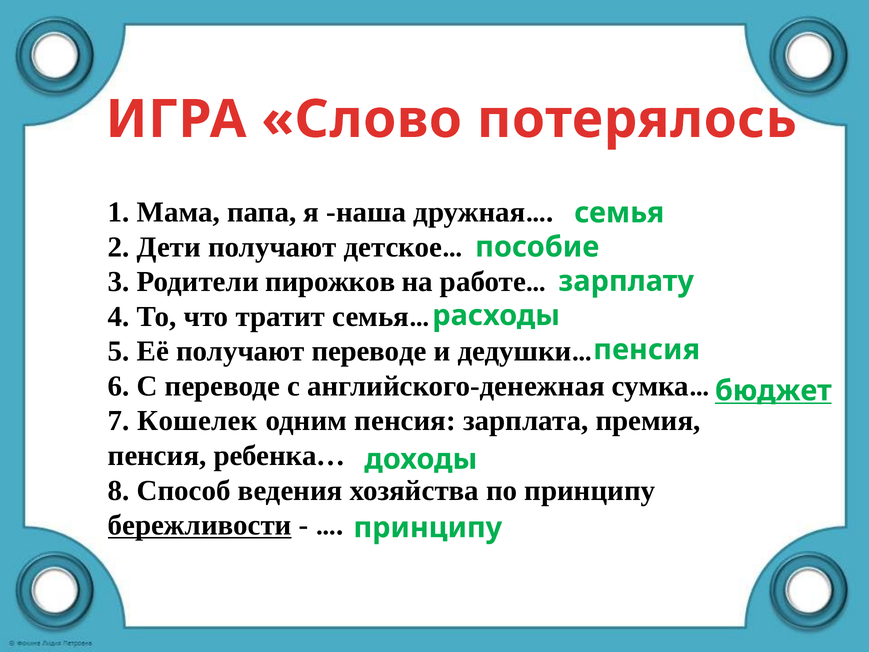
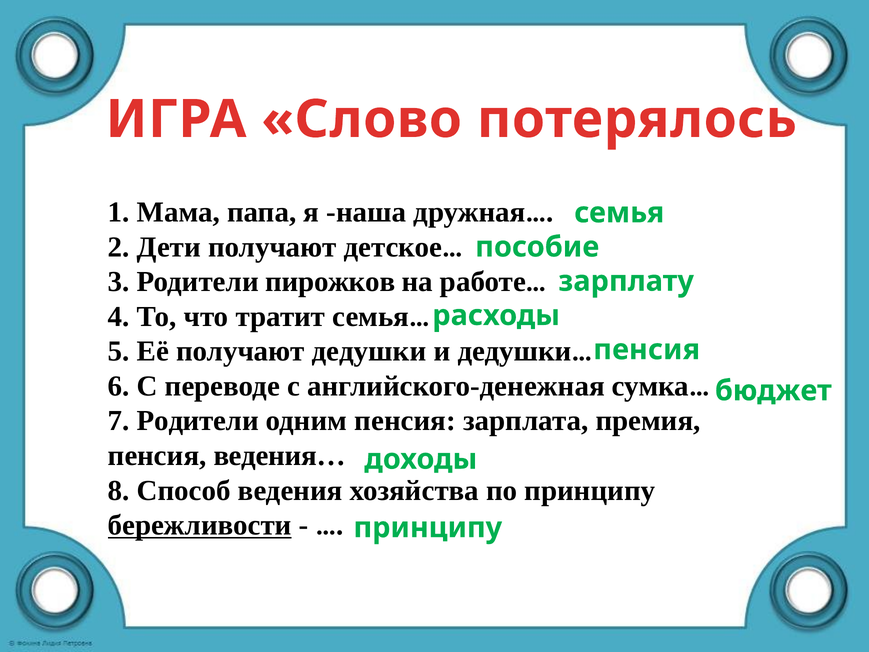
получают переводе: переводе -> дедушки
бюджет underline: present -> none
7 Кошелек: Кошелек -> Родители
ребенка…: ребенка… -> ведения…
